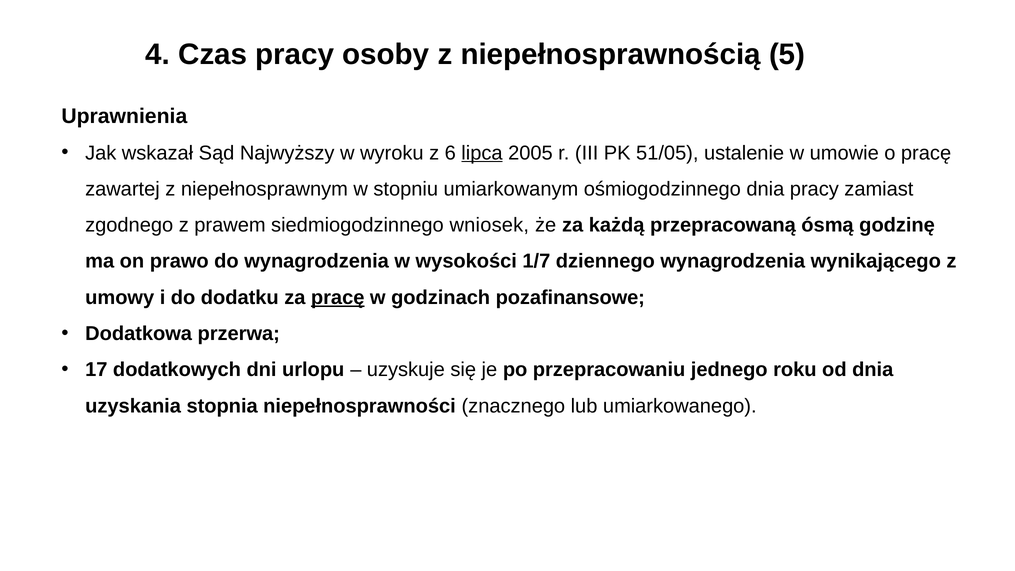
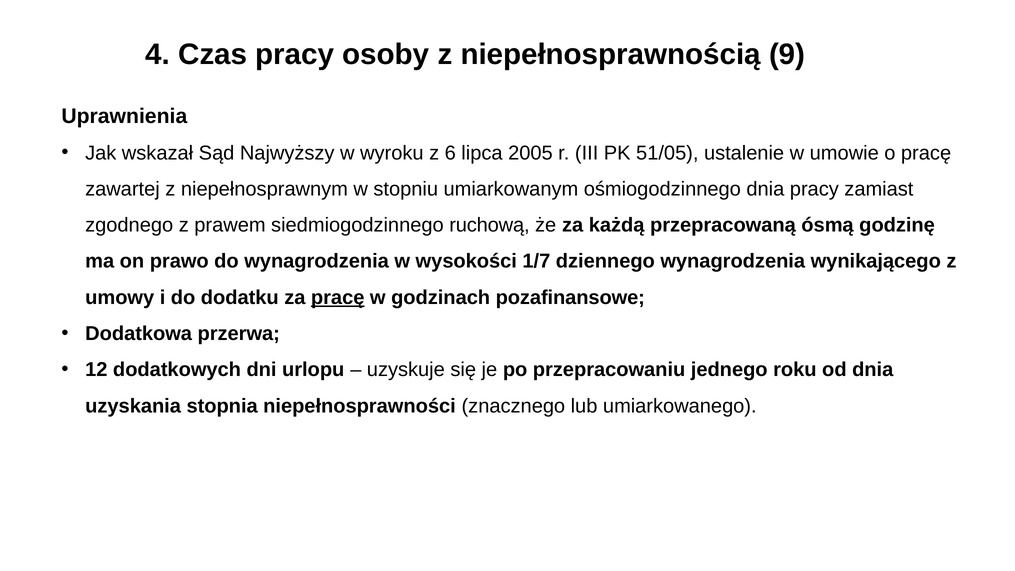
5: 5 -> 9
lipca underline: present -> none
wniosek: wniosek -> ruchową
17: 17 -> 12
